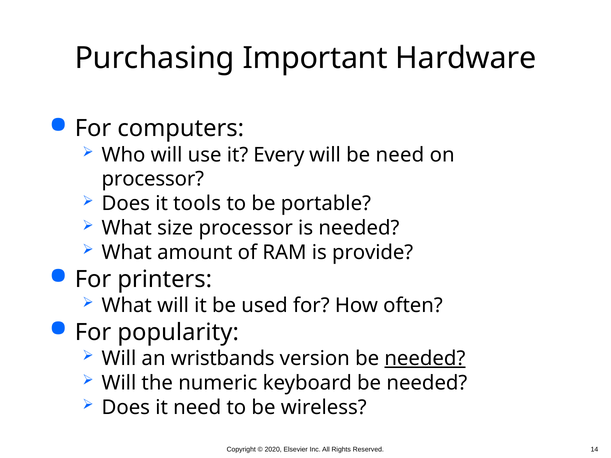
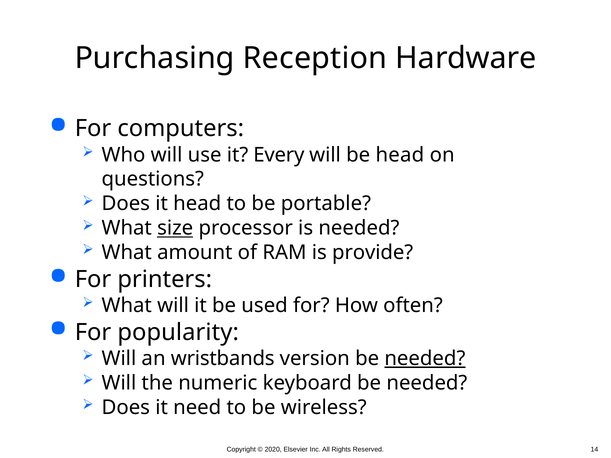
Important: Important -> Reception
be need: need -> head
processor at (153, 179): processor -> questions
it tools: tools -> head
size underline: none -> present
